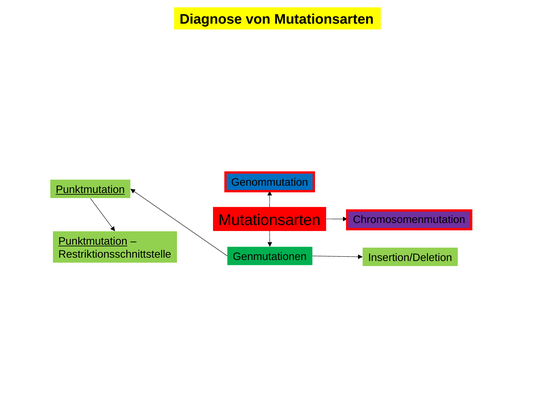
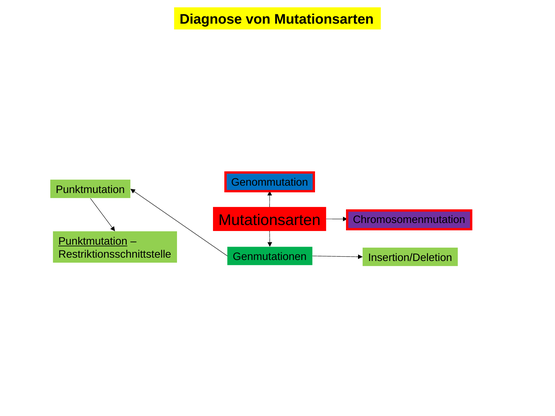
Punktmutation at (90, 190) underline: present -> none
